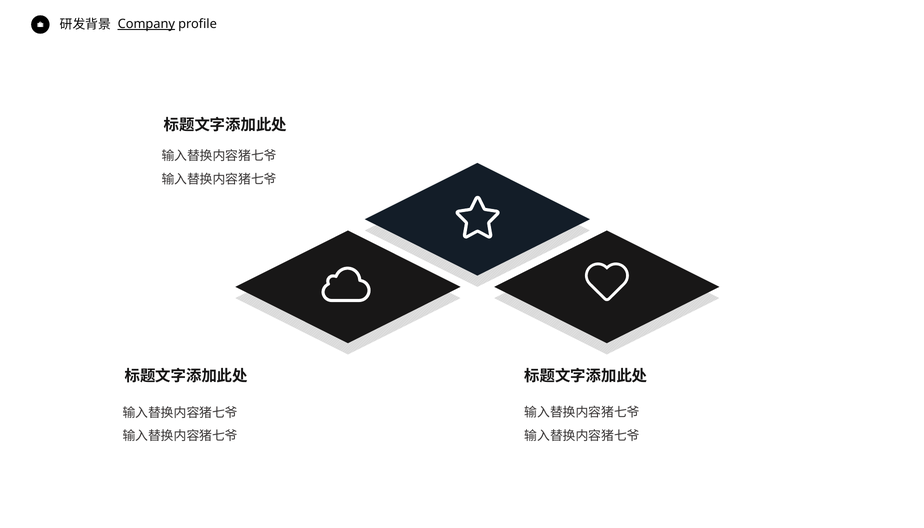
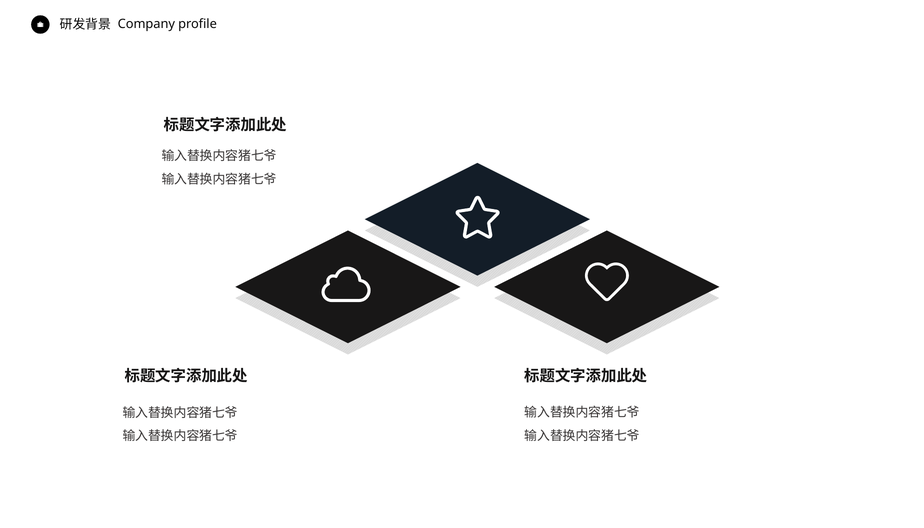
Company underline: present -> none
